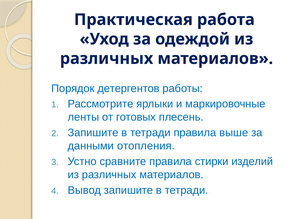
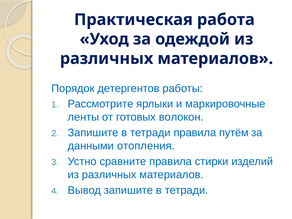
плесень: плесень -> волокон
выше: выше -> путём
